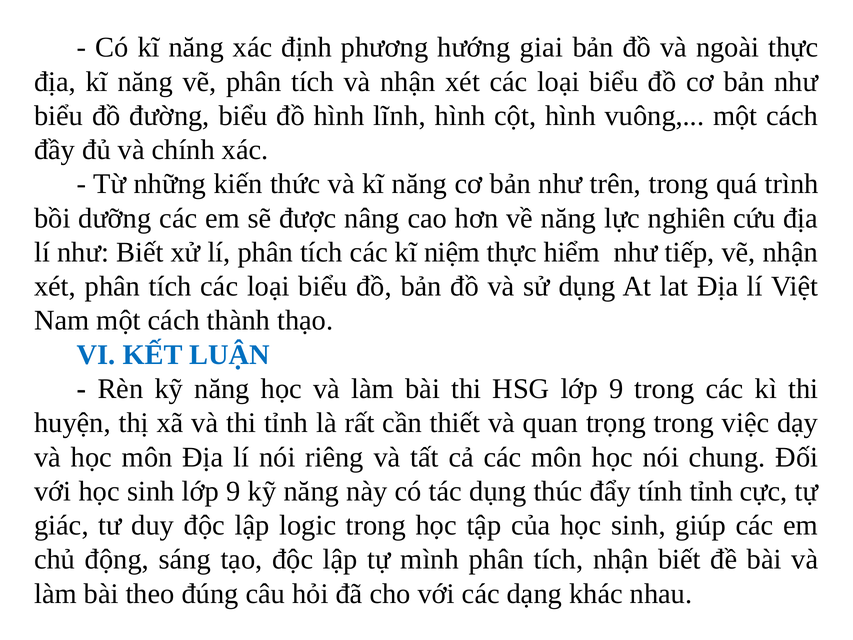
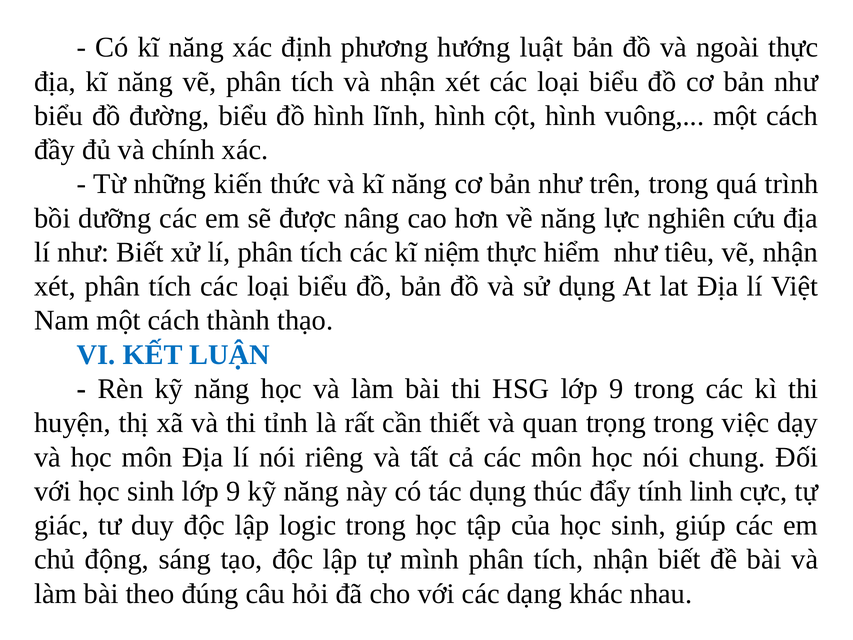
giai: giai -> luật
tiếp: tiếp -> tiêu
tính tỉnh: tỉnh -> linh
